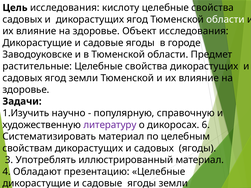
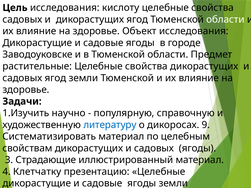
литературу colour: purple -> blue
6: 6 -> 9
Употреблять: Употреблять -> Страдающие
Обладают: Обладают -> Клетчатку
